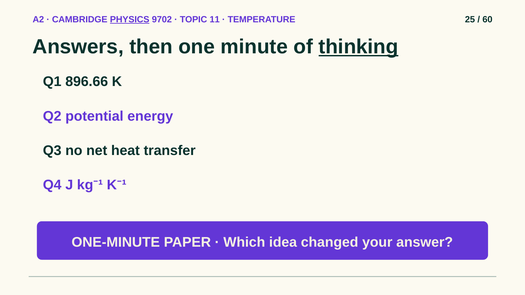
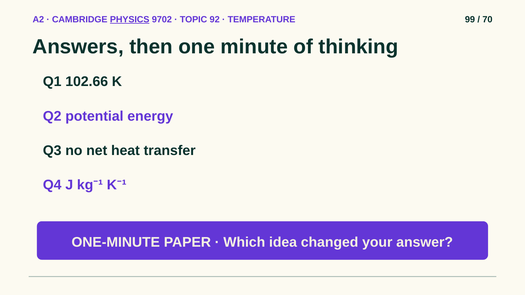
11: 11 -> 92
25: 25 -> 99
60: 60 -> 70
thinking underline: present -> none
896.66: 896.66 -> 102.66
